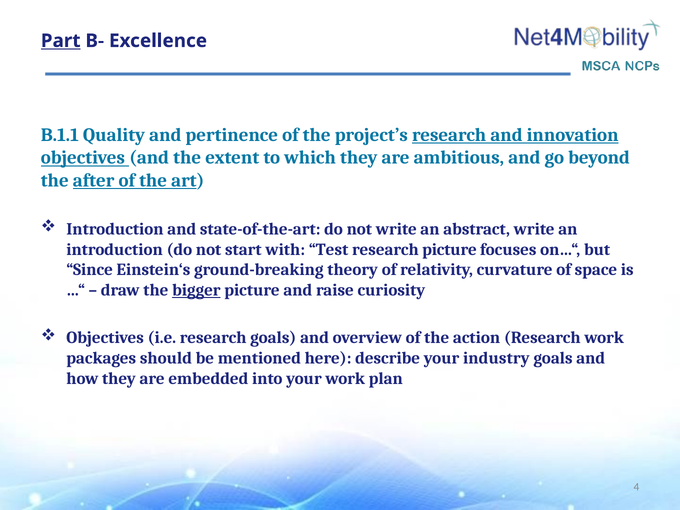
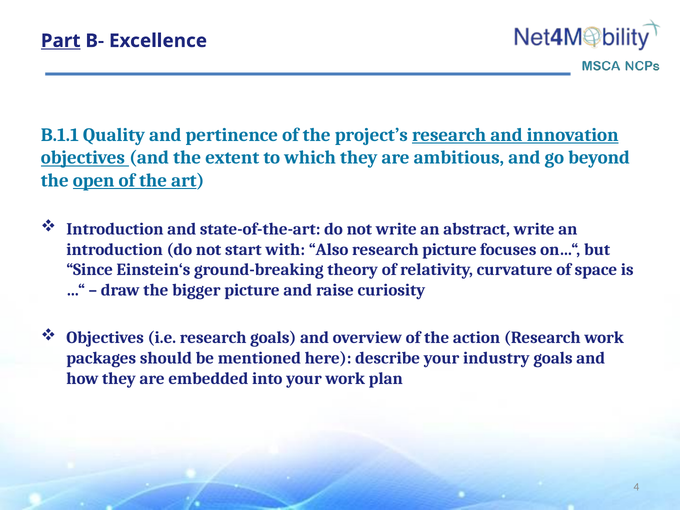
after: after -> open
Test: Test -> Also
bigger underline: present -> none
